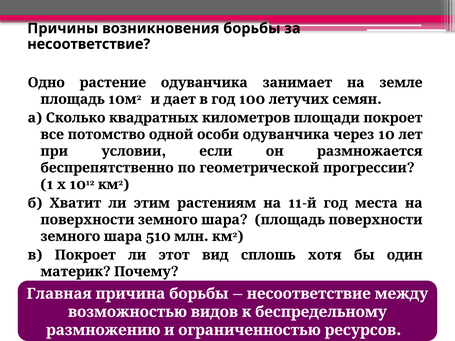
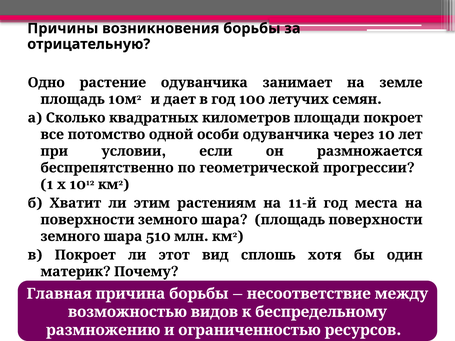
несоответствие at (89, 44): несоответствие -> отрицательную
